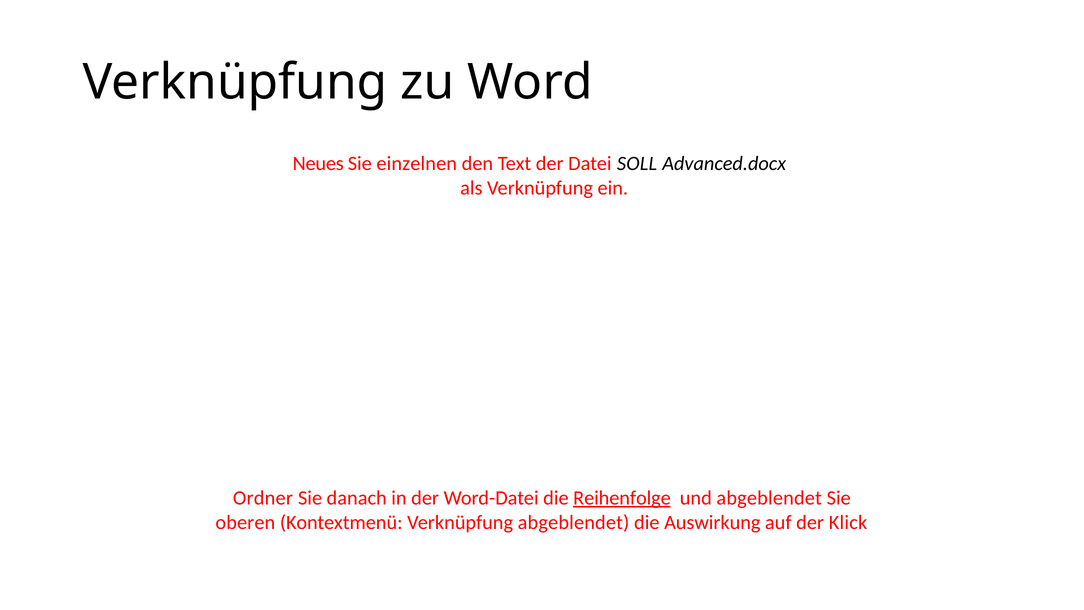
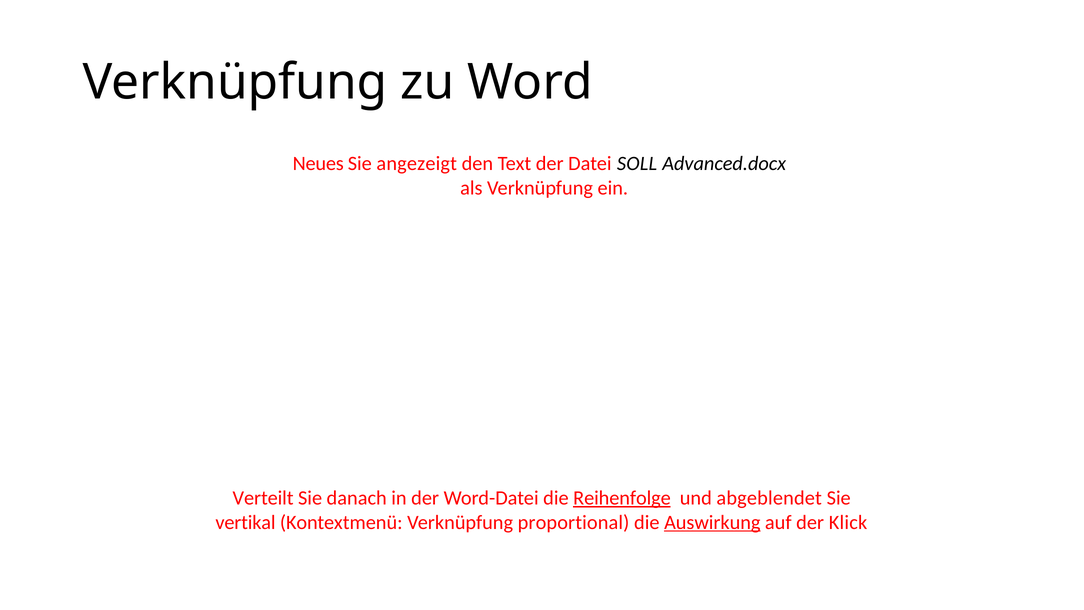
einzelnen: einzelnen -> angezeigt
Ordner: Ordner -> Verteilt
oberen: oberen -> vertikal
Verknüpfung abgeblendet: abgeblendet -> proportional
Auswirkung underline: none -> present
